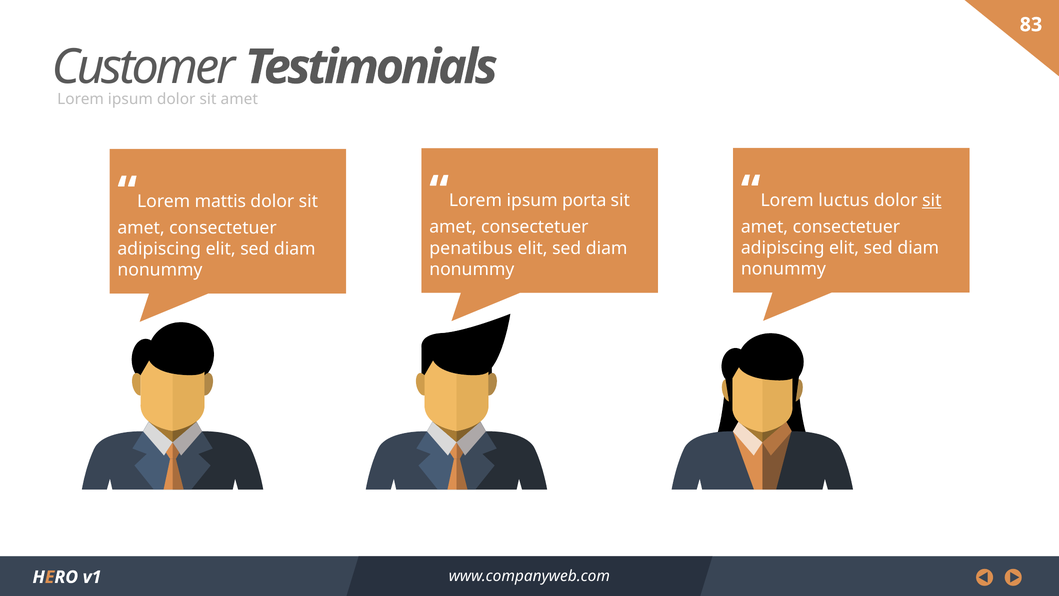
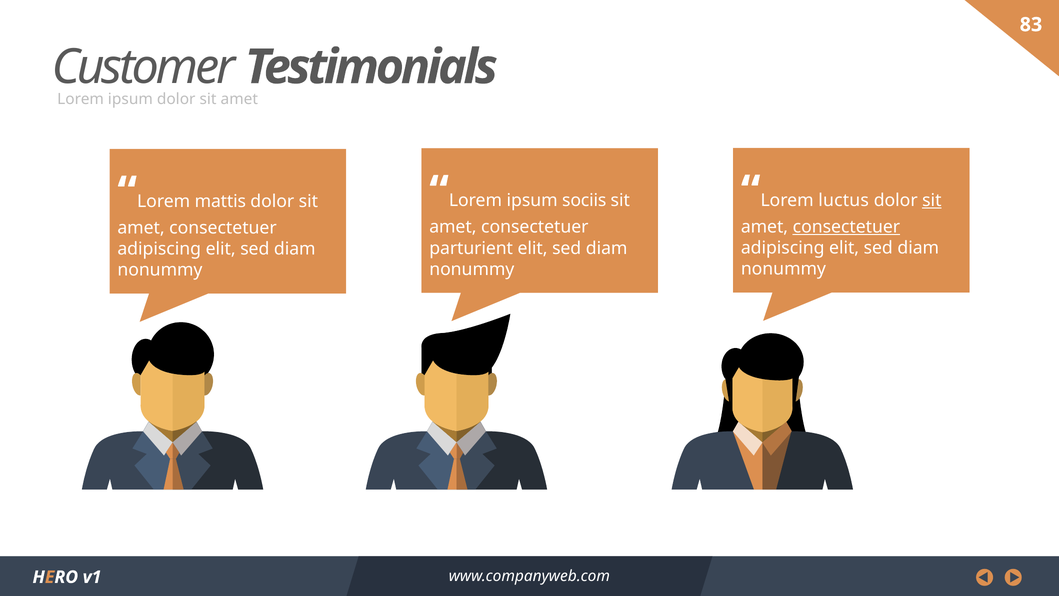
porta: porta -> sociis
consectetuer at (846, 227) underline: none -> present
penatibus: penatibus -> parturient
